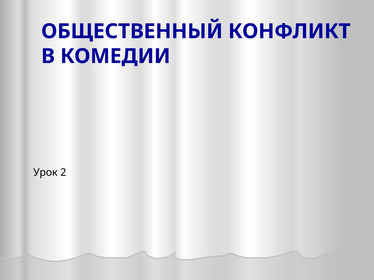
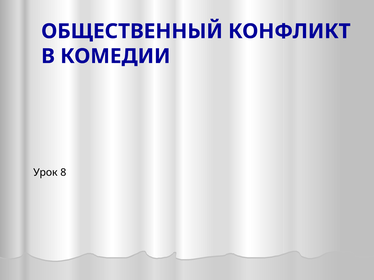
2: 2 -> 8
